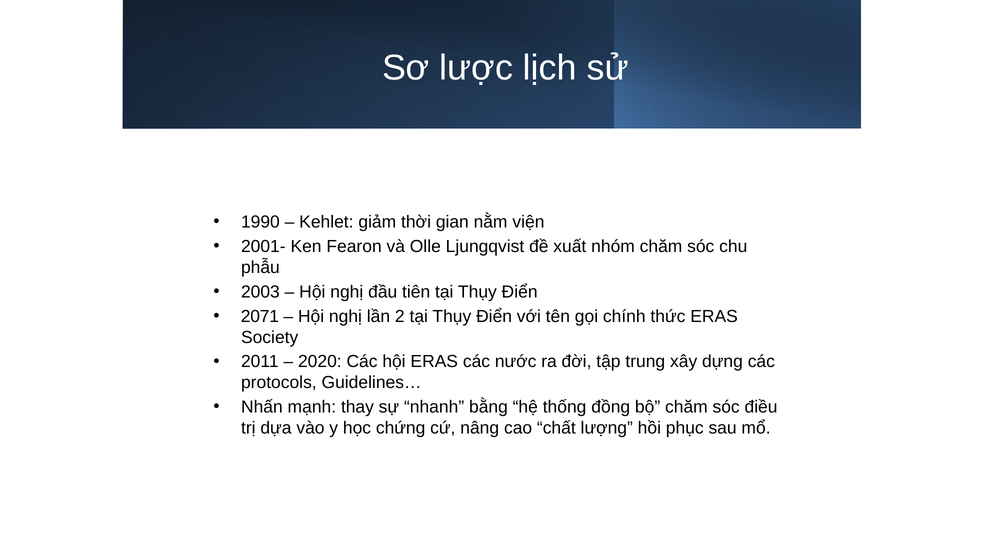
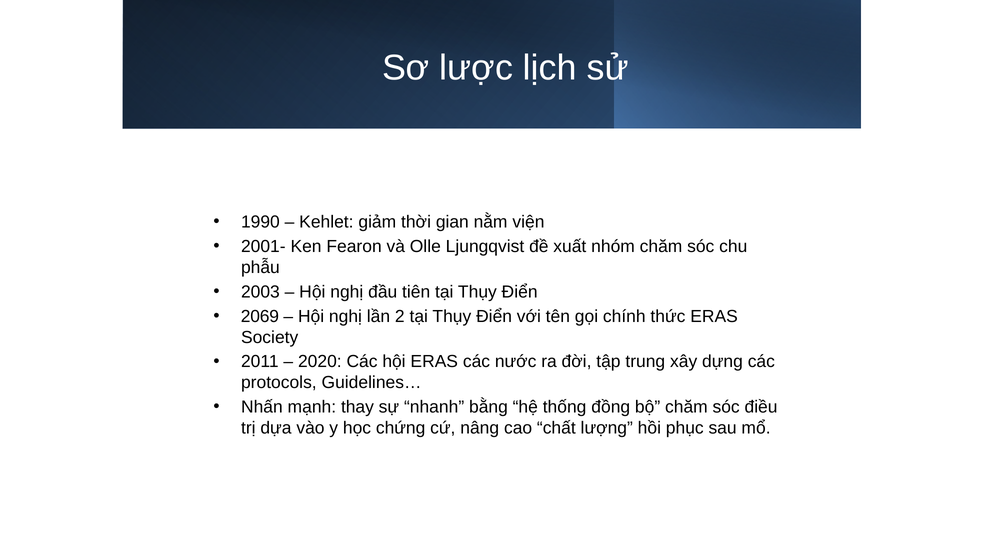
2071: 2071 -> 2069
